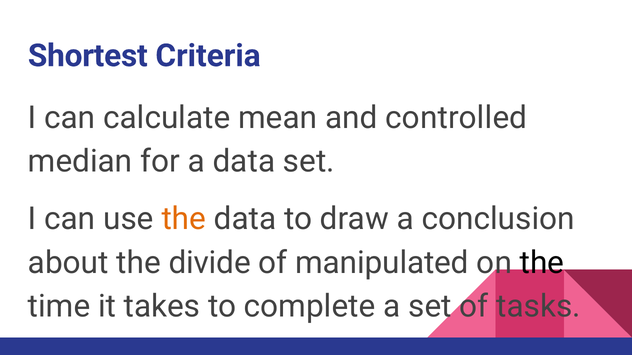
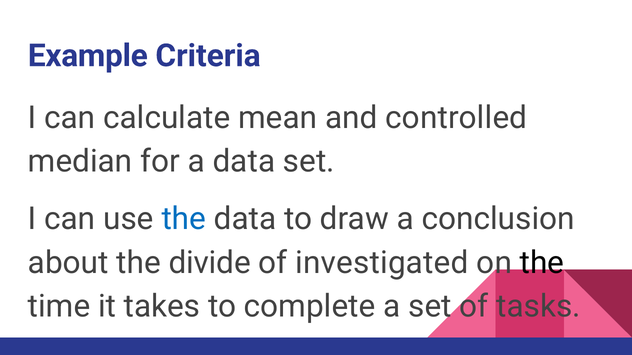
Shortest: Shortest -> Example
the at (184, 219) colour: orange -> blue
manipulated: manipulated -> investigated
